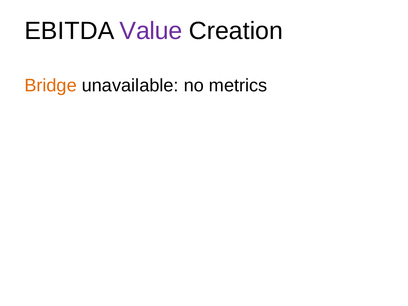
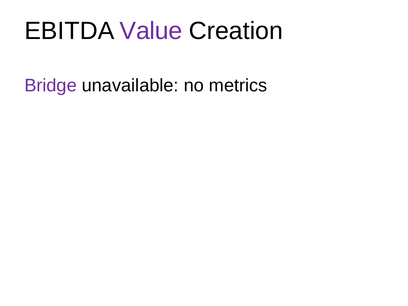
Bridge colour: orange -> purple
